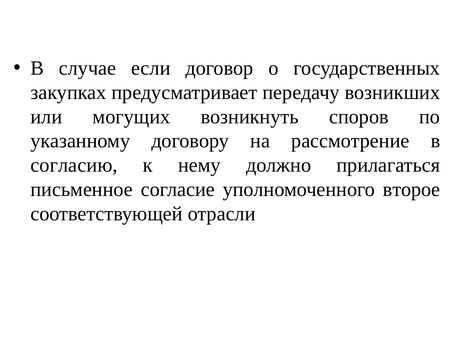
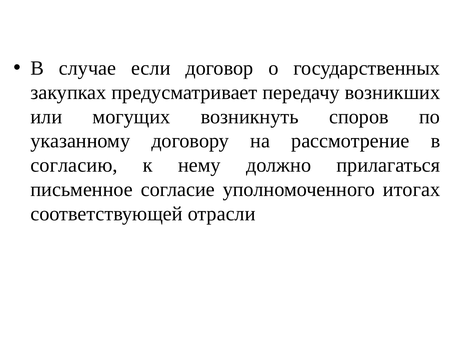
второе: второе -> итогах
